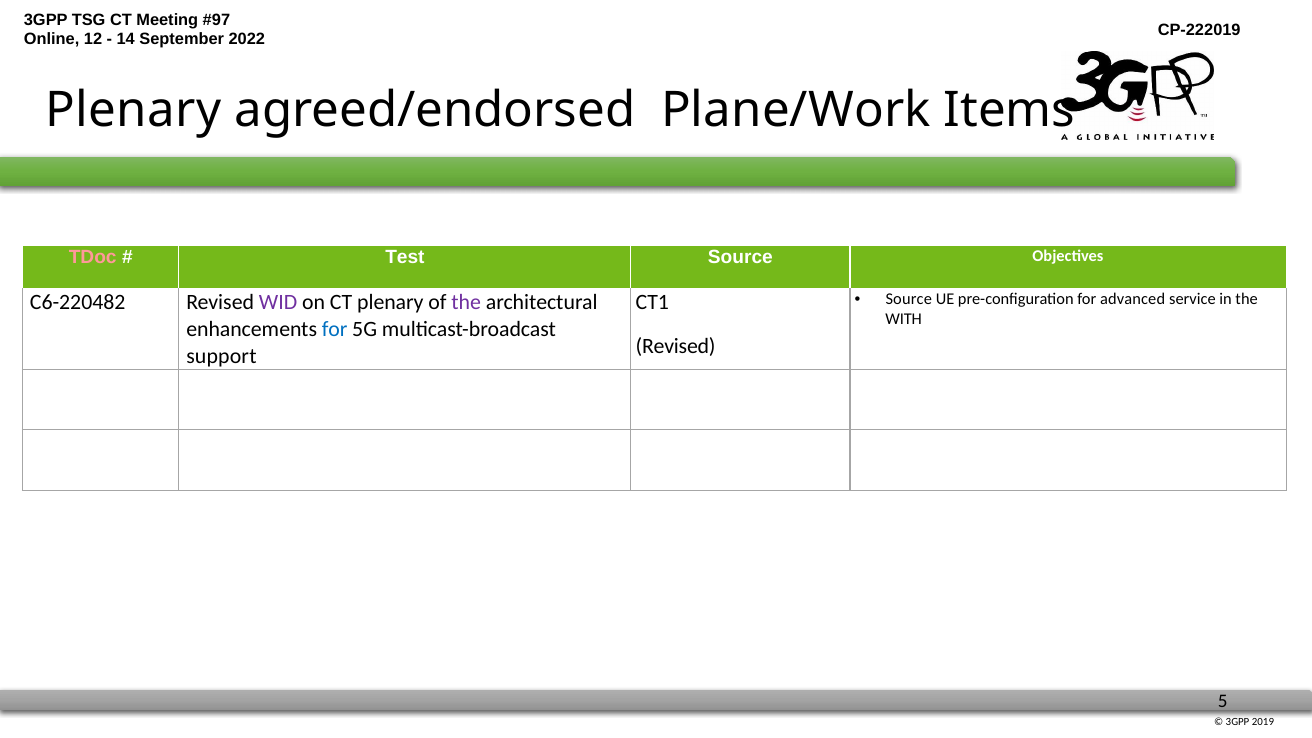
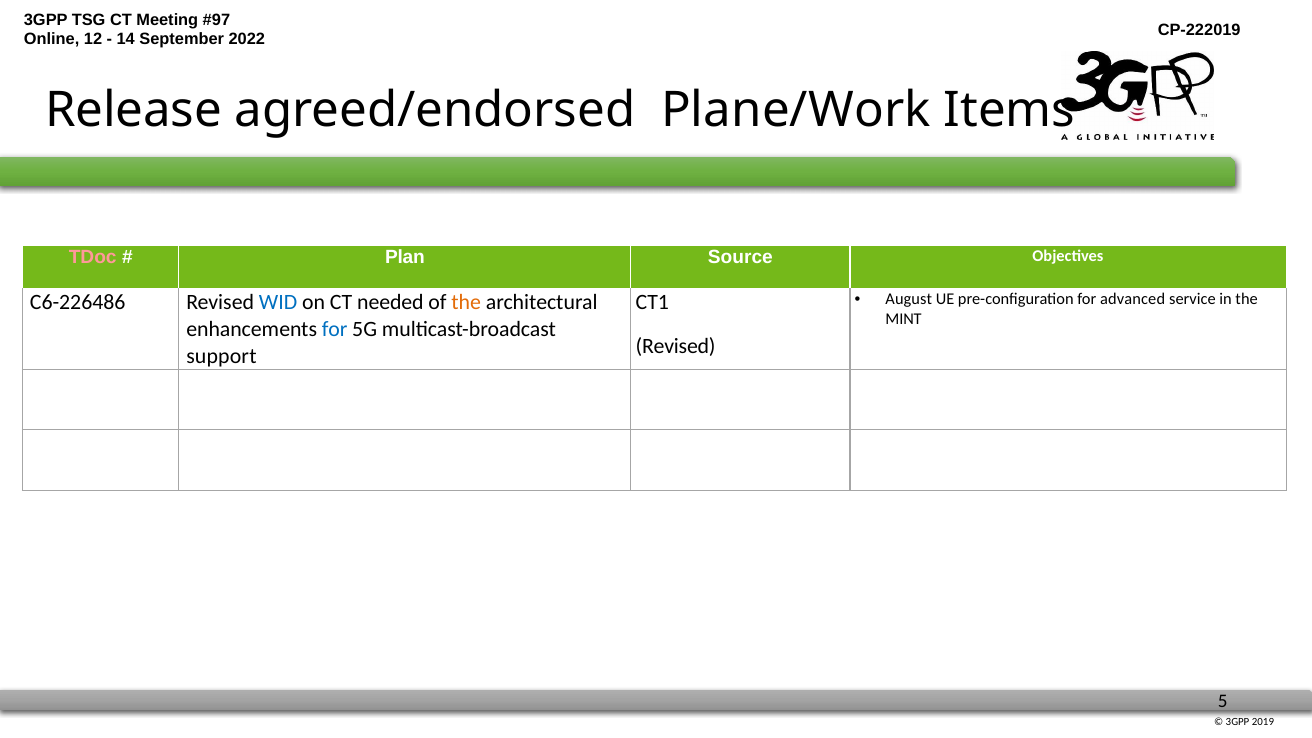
Plenary at (133, 110): Plenary -> Release
Test: Test -> Plan
Source at (909, 299): Source -> August
C6-220482: C6-220482 -> C6-226486
WID colour: purple -> blue
CT plenary: plenary -> needed
the at (466, 303) colour: purple -> orange
WITH: WITH -> MINT
